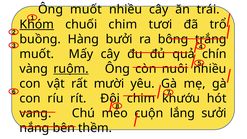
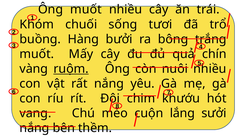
Khóm underline: present -> none
chuối chim: chim -> sống
rất mười: mười -> nắng
